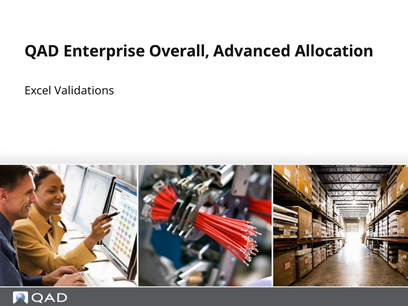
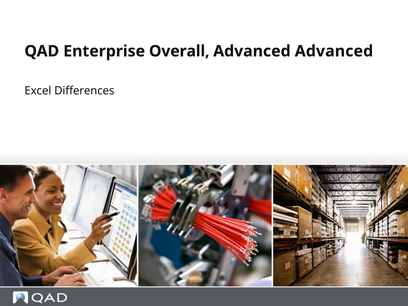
Advanced Allocation: Allocation -> Advanced
Validations: Validations -> Differences
